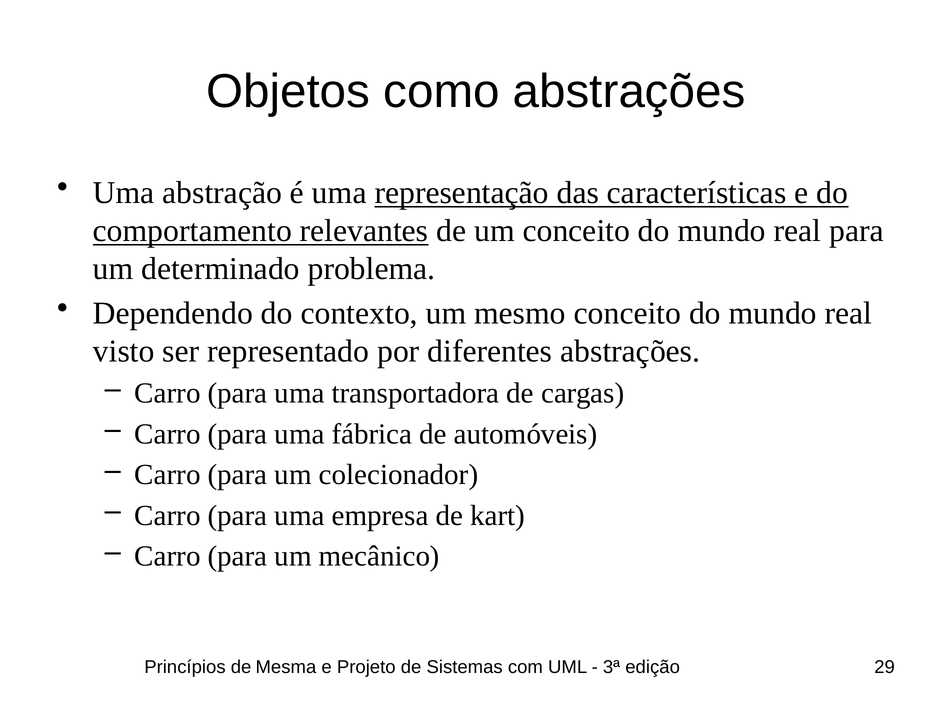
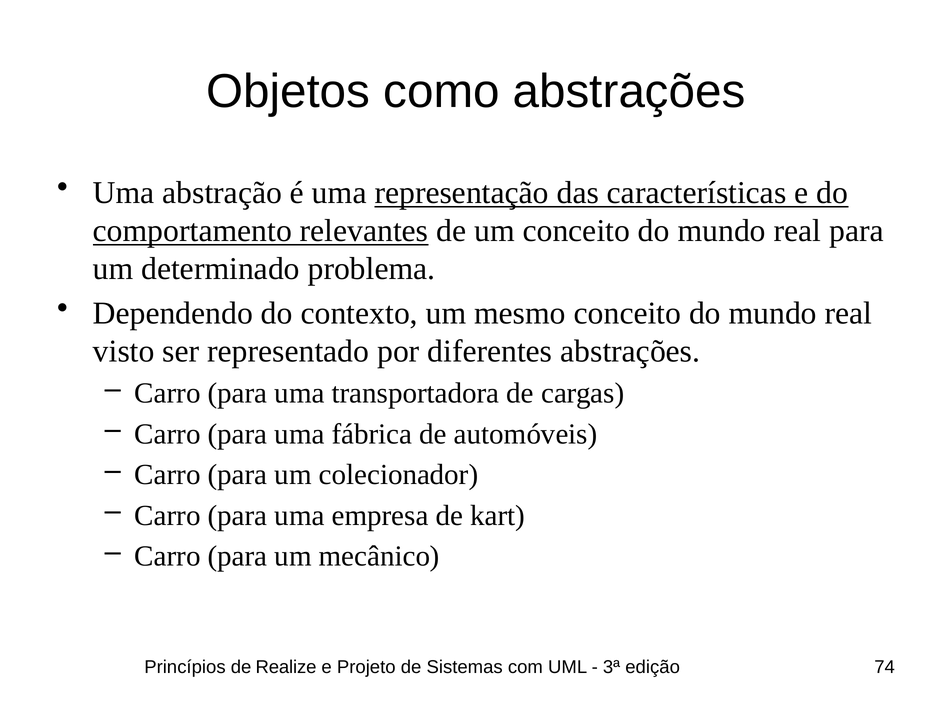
Mesma: Mesma -> Realize
29: 29 -> 74
